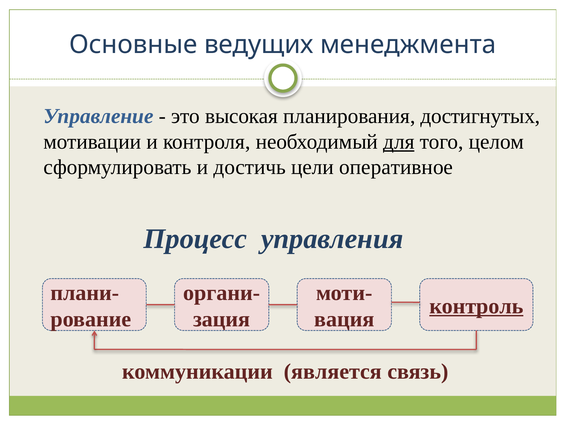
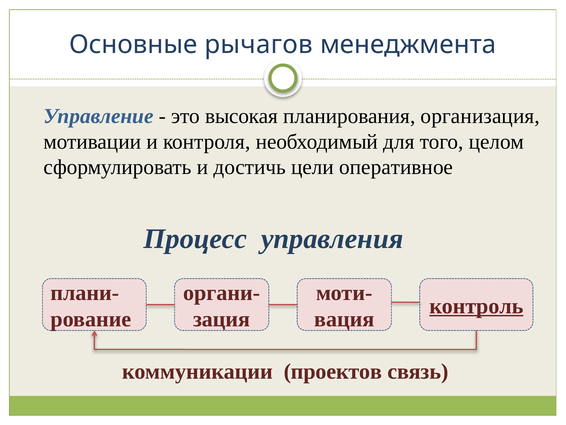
ведущих: ведущих -> рычагов
достигнутых: достигнутых -> организация
для underline: present -> none
является: является -> проектов
